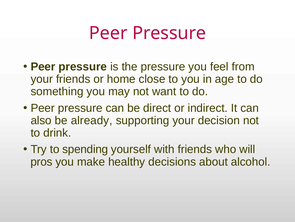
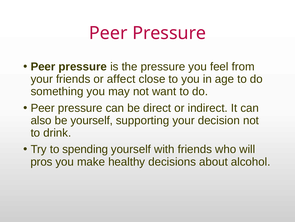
home: home -> affect
be already: already -> yourself
